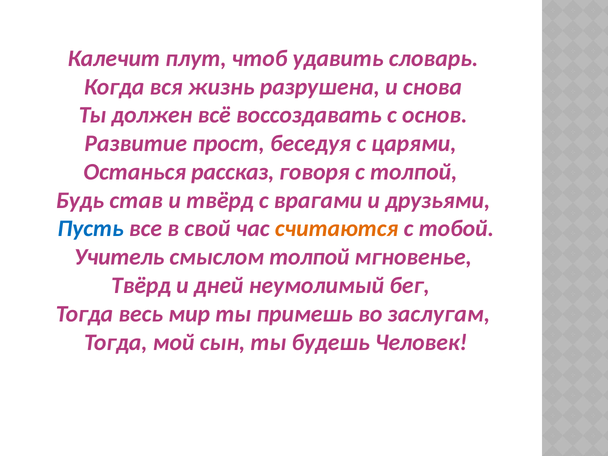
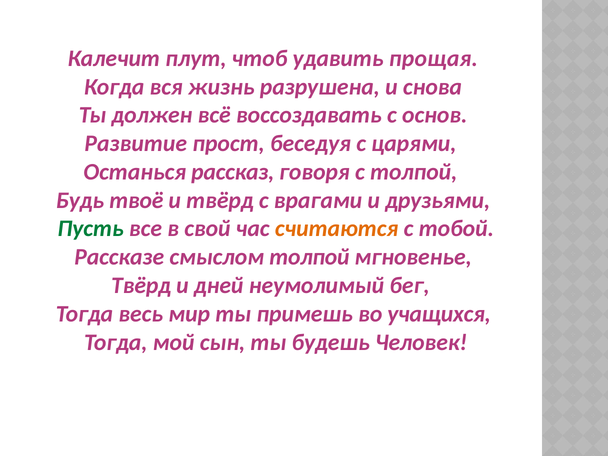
словарь: словарь -> прощая
став: став -> твоё
Пусть colour: blue -> green
Учитель: Учитель -> Рассказе
заслугам: заслугам -> учащихся
